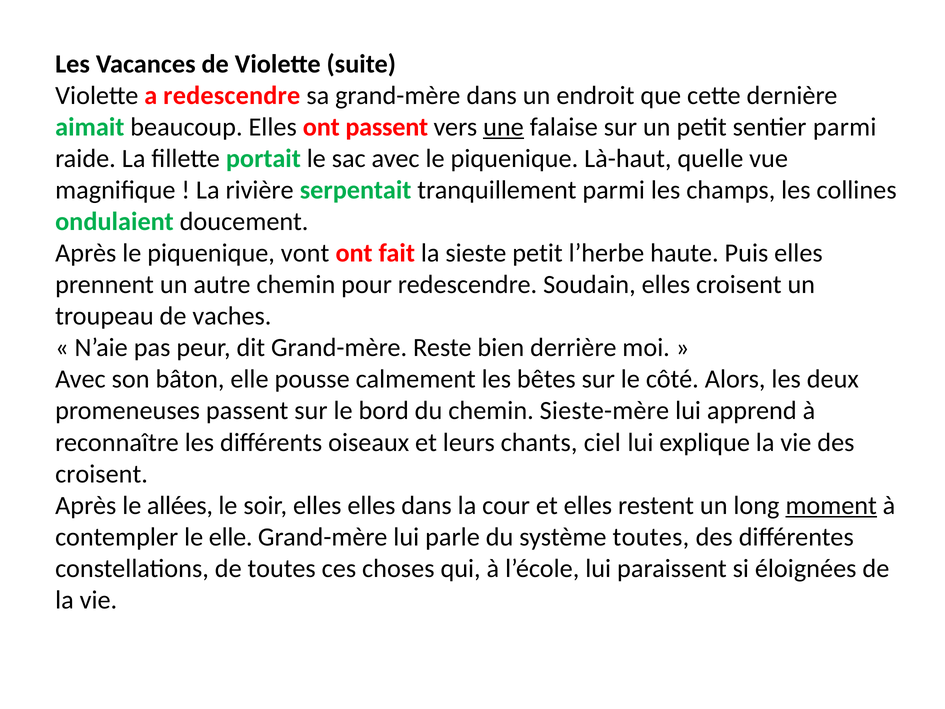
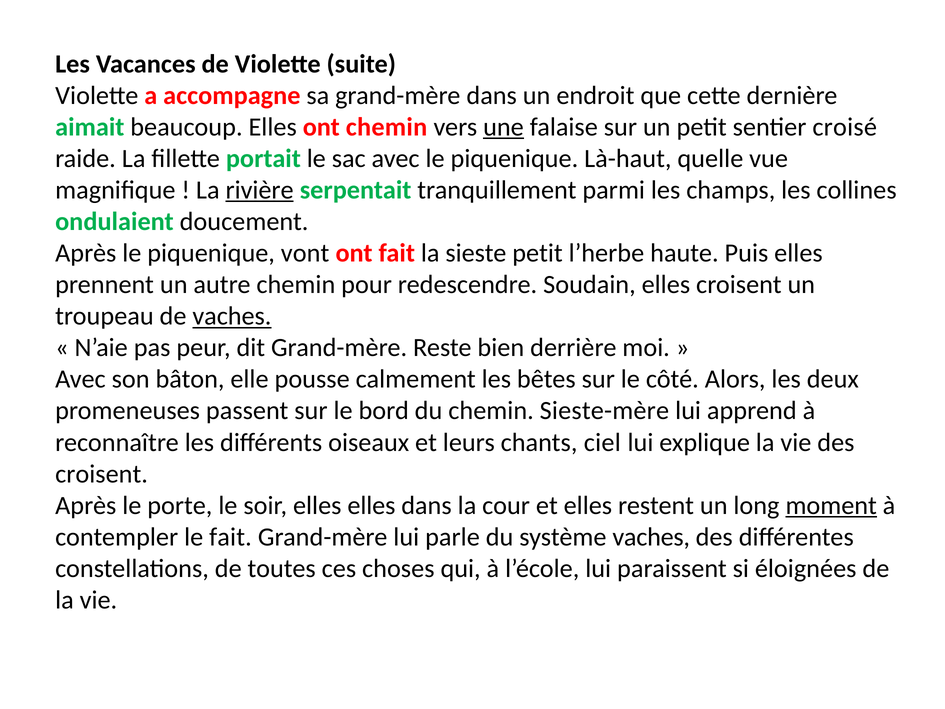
a redescendre: redescendre -> accompagne
ont passent: passent -> chemin
sentier parmi: parmi -> croisé
rivière underline: none -> present
vaches at (232, 316) underline: none -> present
allées: allées -> porte
le elle: elle -> fait
système toutes: toutes -> vaches
